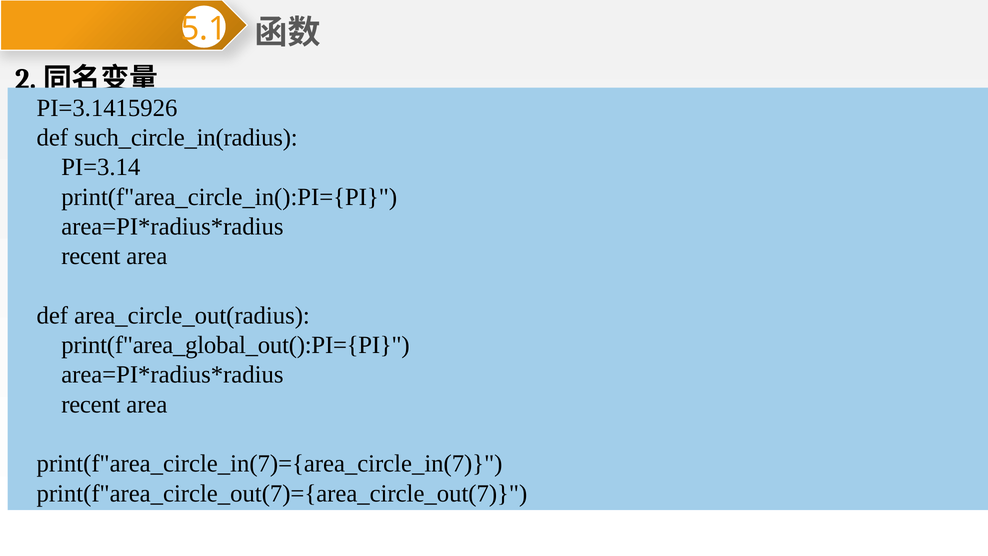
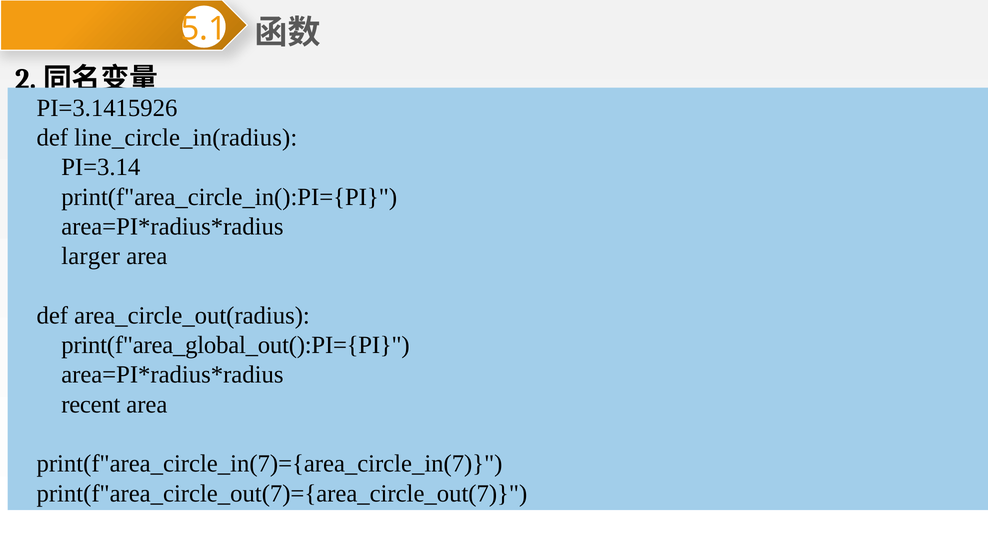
such_circle_in(radius: such_circle_in(radius -> line_circle_in(radius
recent at (91, 256): recent -> larger
